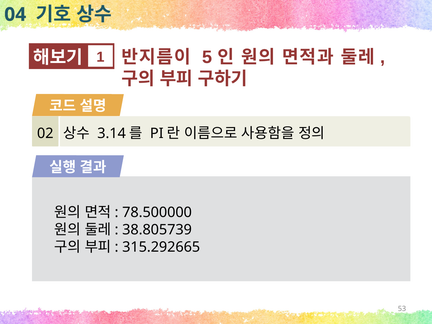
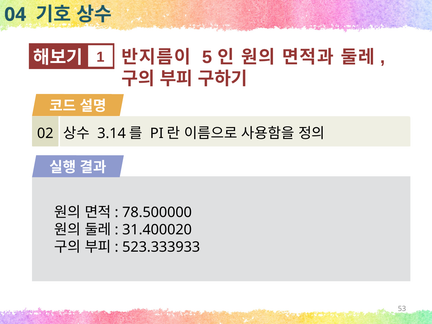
38.805739: 38.805739 -> 31.400020
315.292665: 315.292665 -> 523.333933
